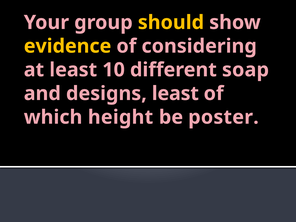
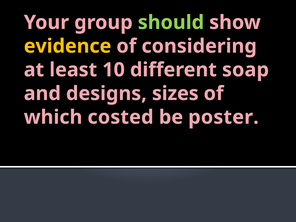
should colour: yellow -> light green
designs least: least -> sizes
height: height -> costed
